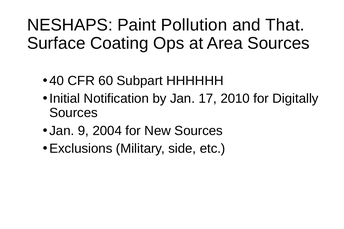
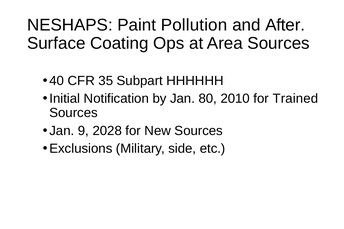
That: That -> After
60: 60 -> 35
17: 17 -> 80
Digitally: Digitally -> Trained
2004: 2004 -> 2028
